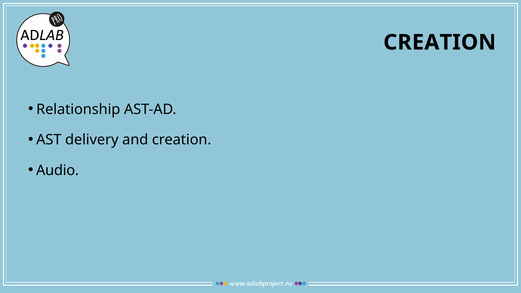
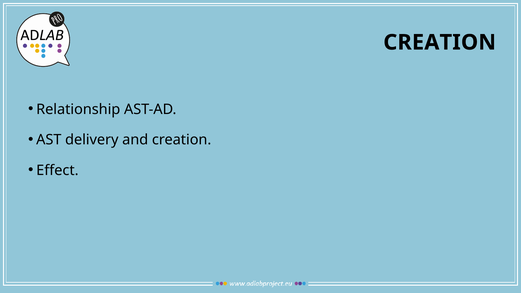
Audio: Audio -> Effect
